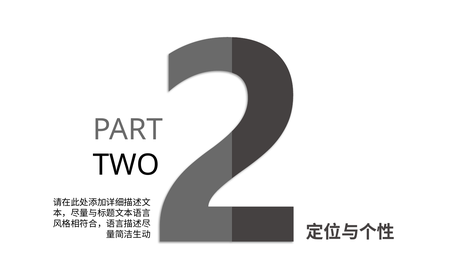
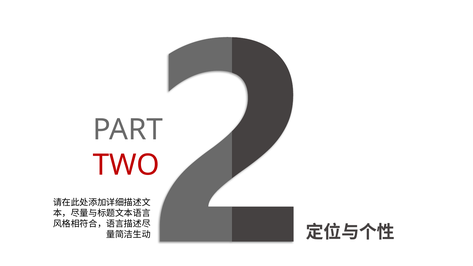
TWO colour: black -> red
